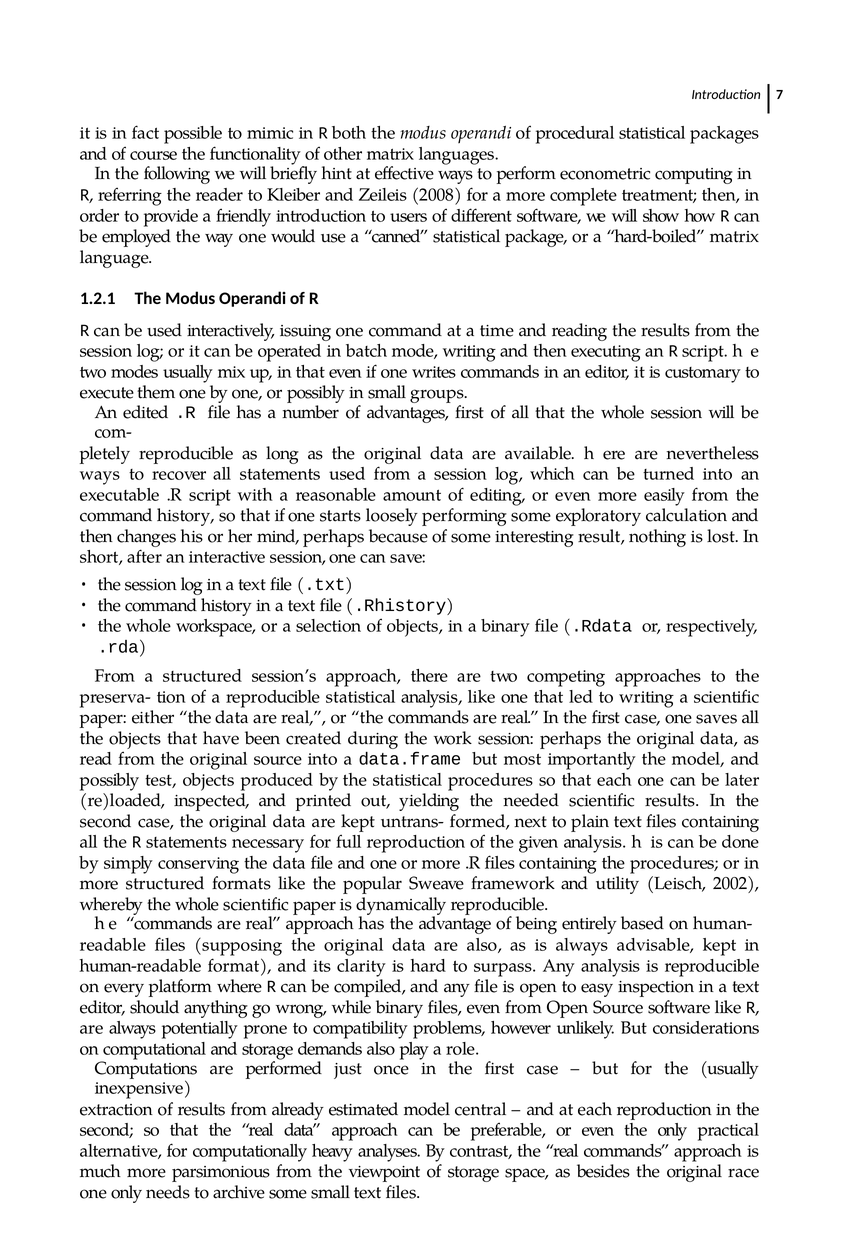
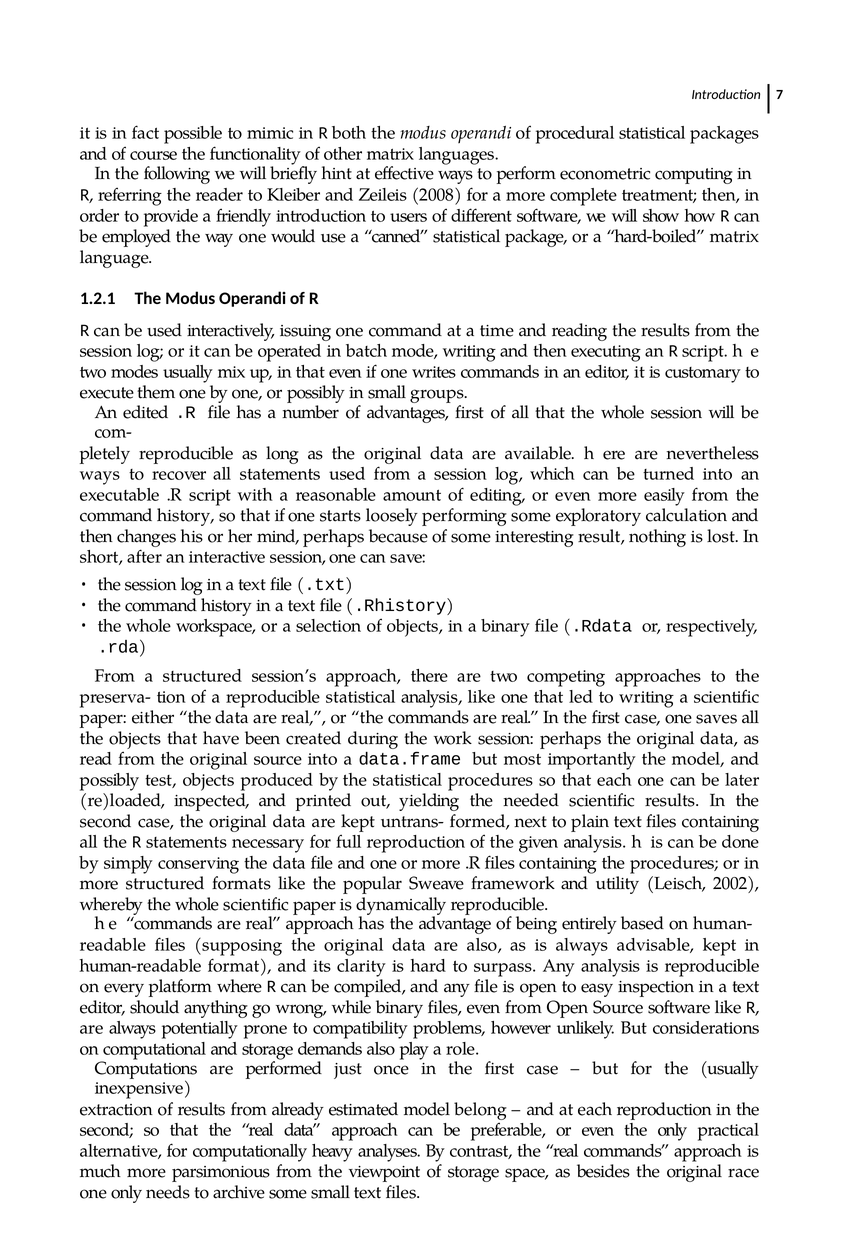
central: central -> belong
